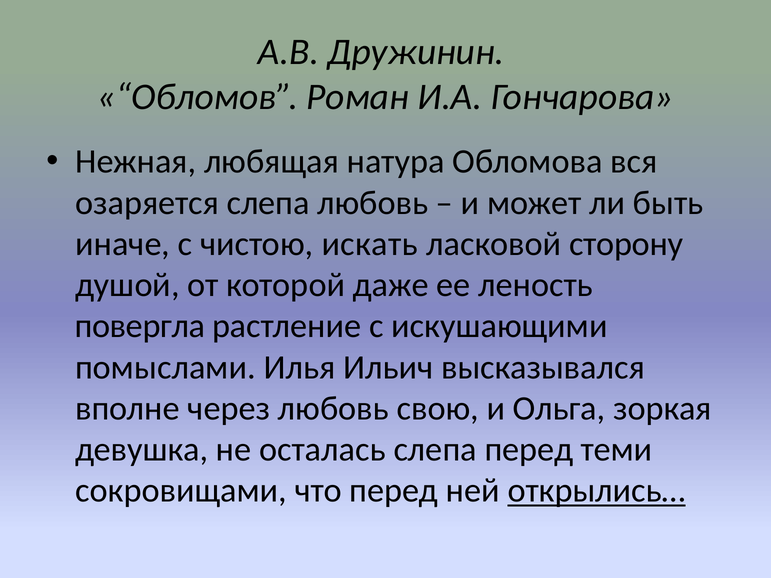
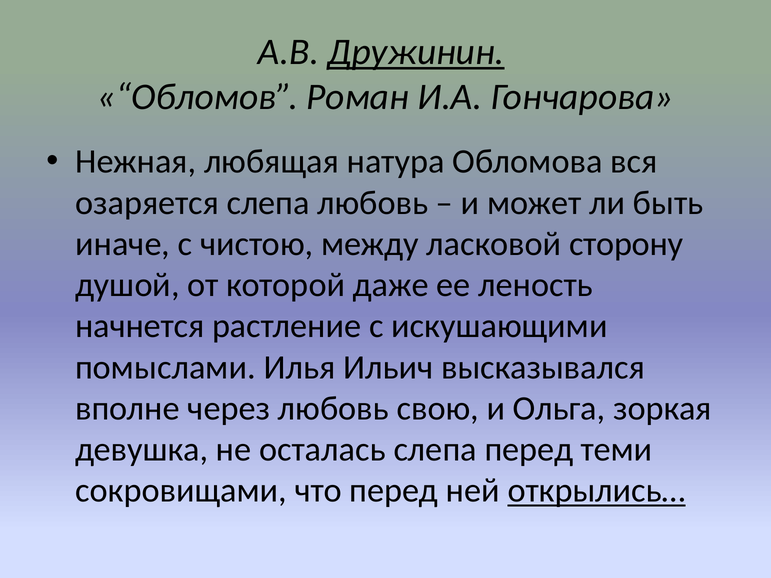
Дружинин underline: none -> present
искать: искать -> между
повергла: повергла -> начнется
